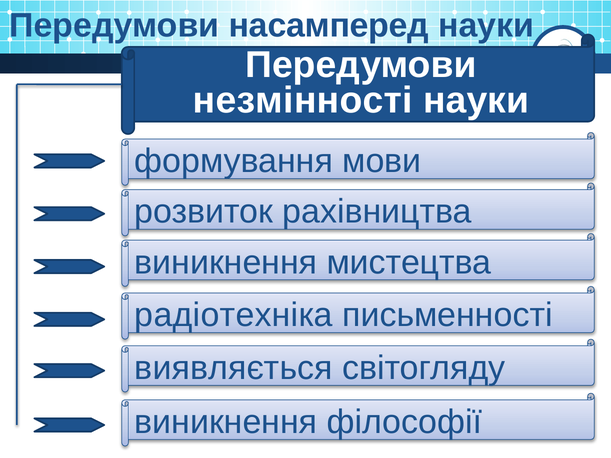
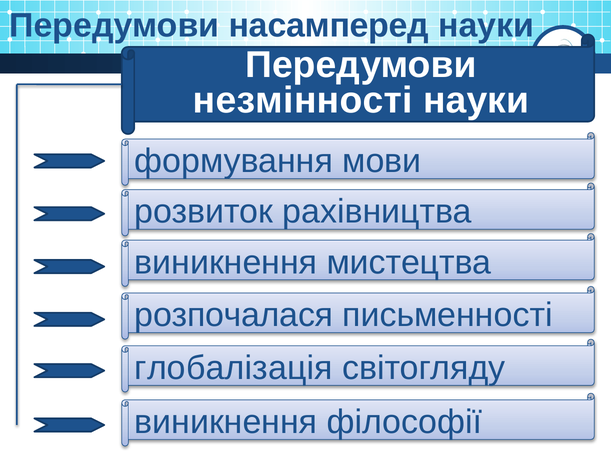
радіотехніка: радіотехніка -> розпочалася
виявляється: виявляється -> глобалізація
